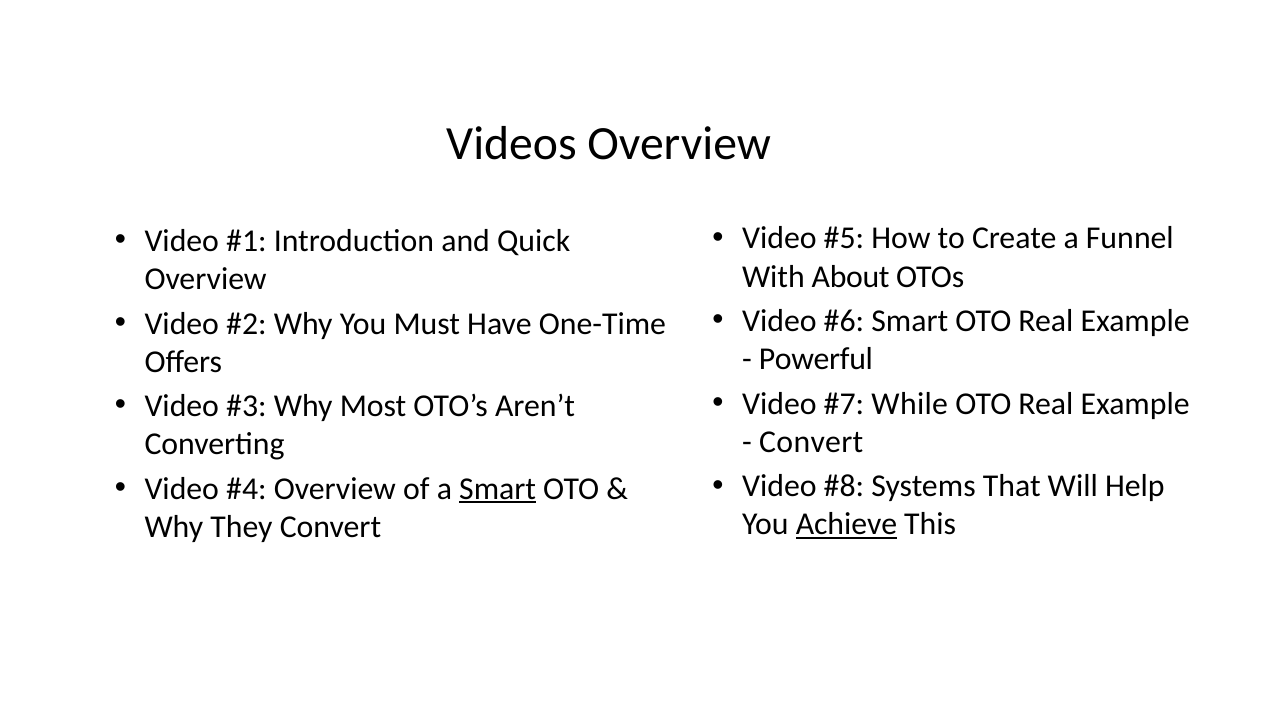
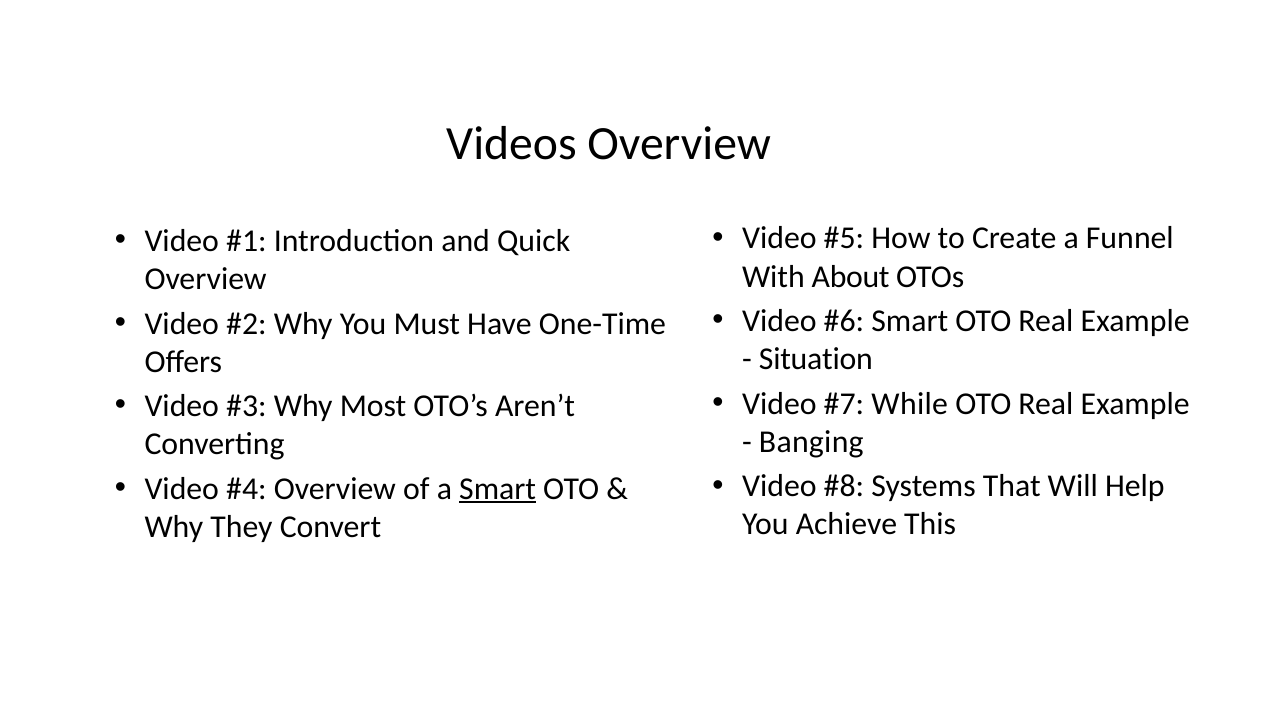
Powerful: Powerful -> Situation
Convert at (811, 442): Convert -> Banging
Achieve underline: present -> none
